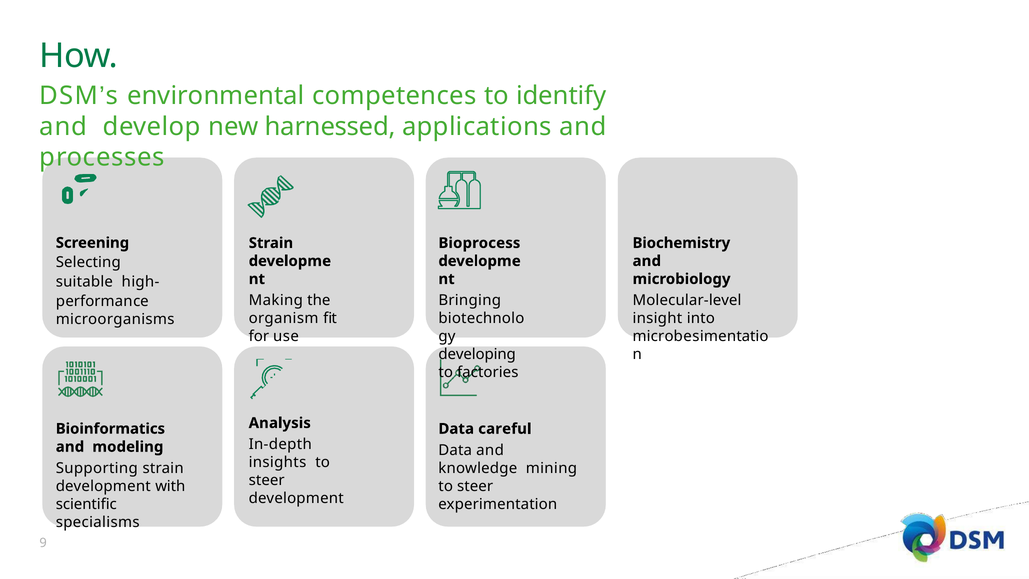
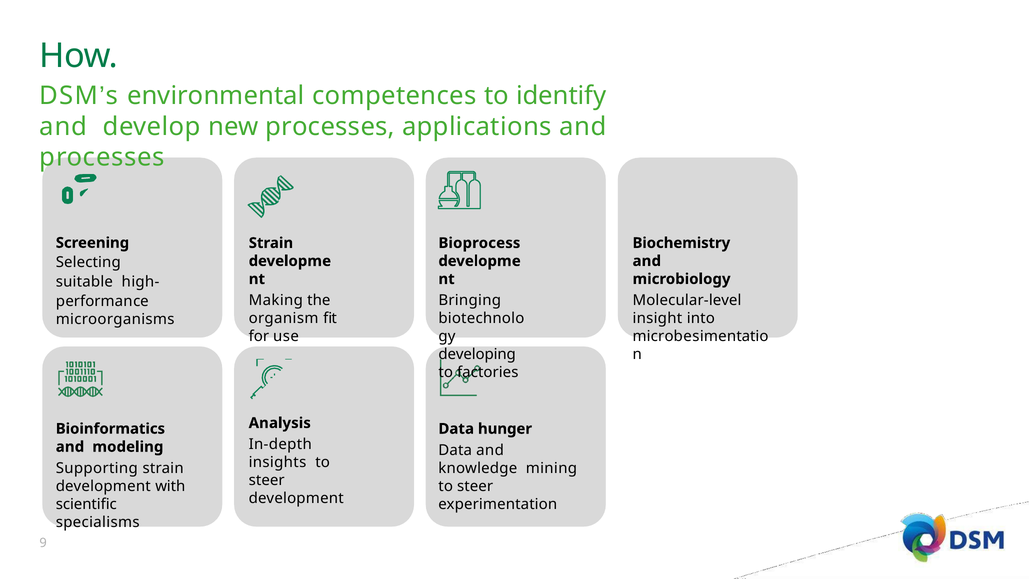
new harnessed: harnessed -> processes
careful: careful -> hunger
